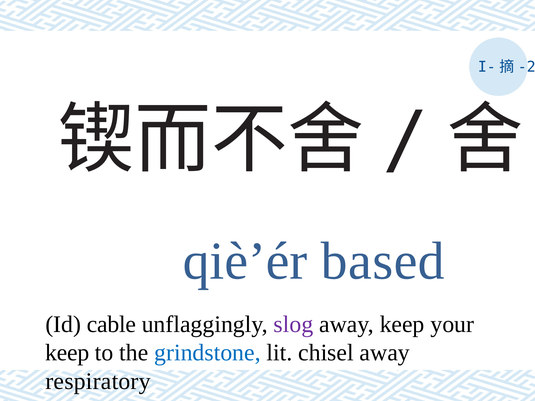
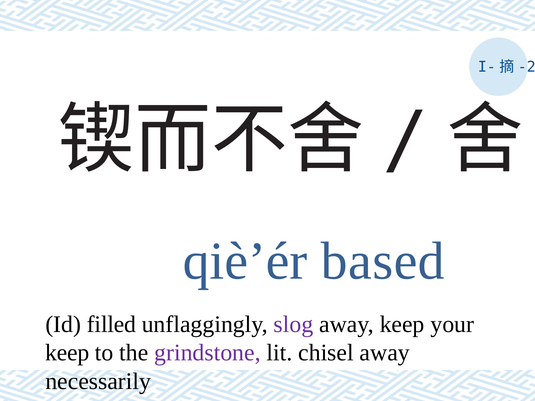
cable: cable -> filled
grindstone colour: blue -> purple
respiratory: respiratory -> necessarily
